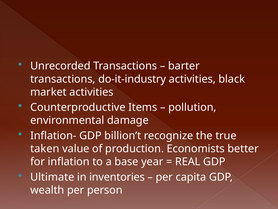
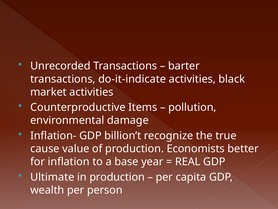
do-it-industry: do-it-industry -> do-it-indicate
taken: taken -> cause
in inventories: inventories -> production
